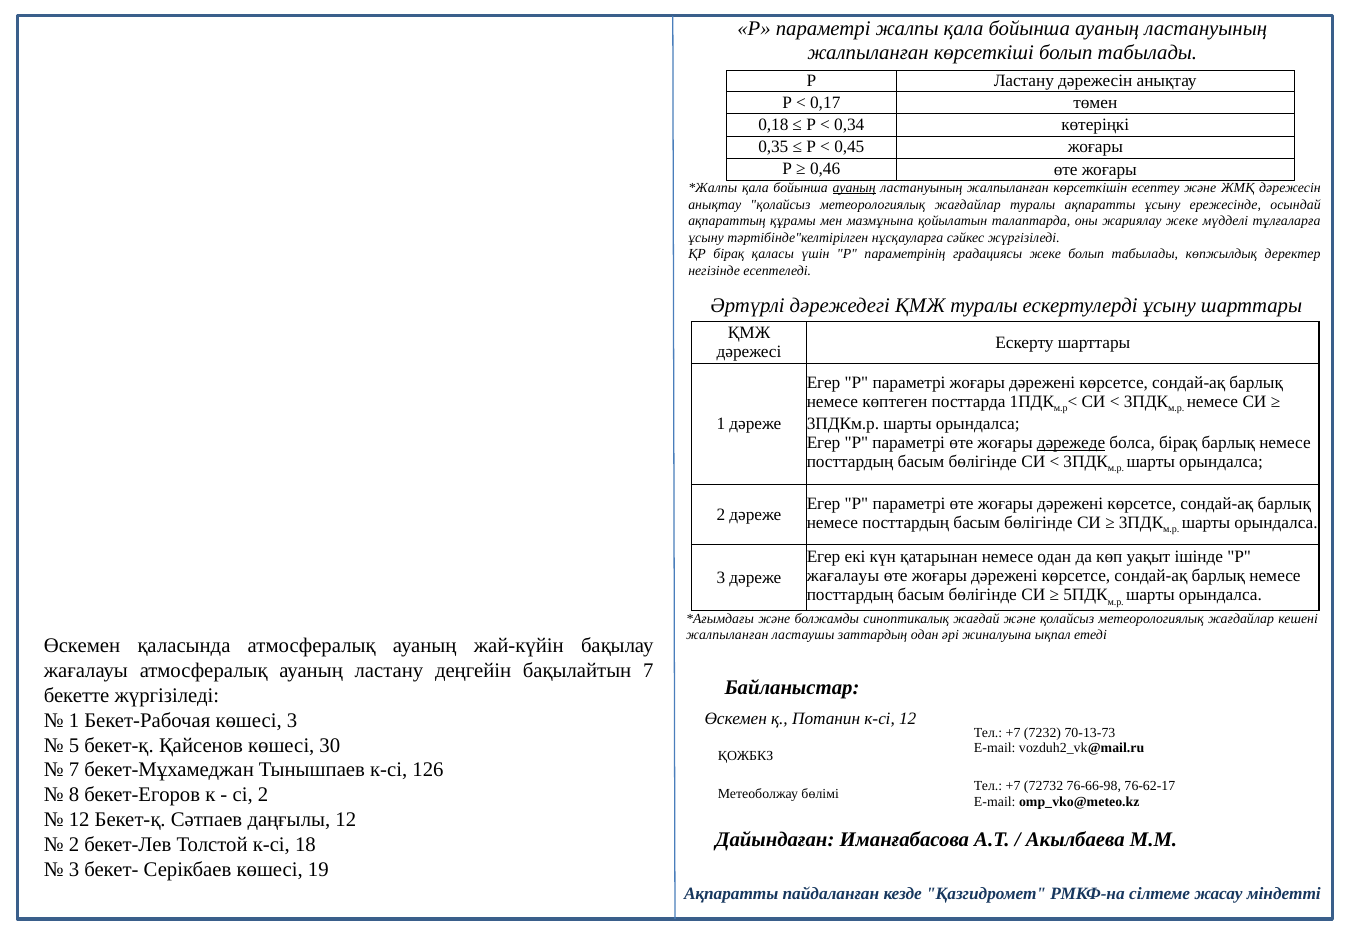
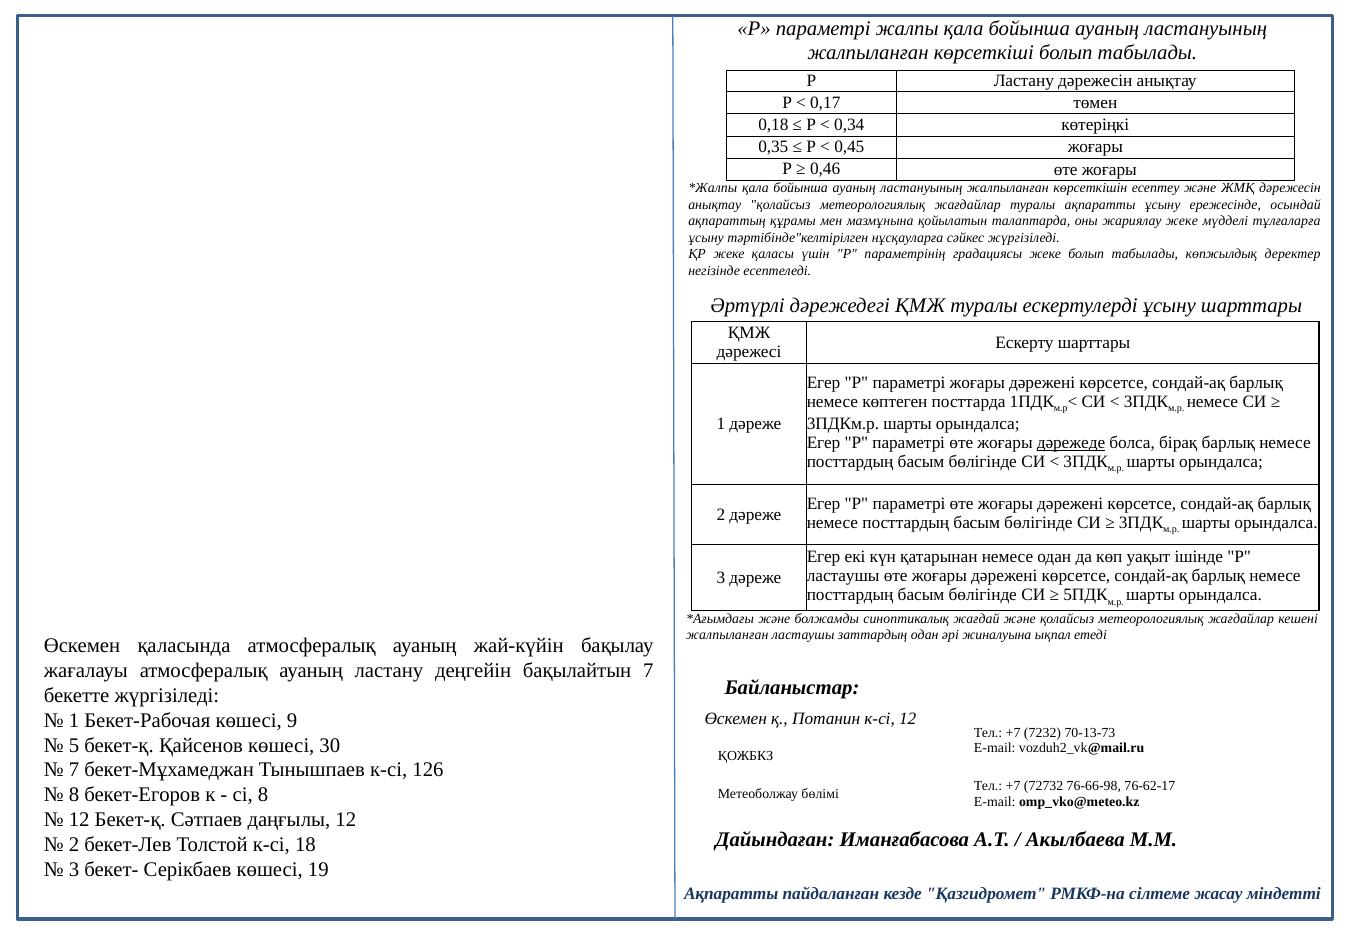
ауаның at (854, 188) underline: present -> none
ҚР бірақ: бірақ -> жеке
жағалауы at (843, 576): жағалауы -> ластаушы
көшесі 3: 3 -> 9
сі 2: 2 -> 8
